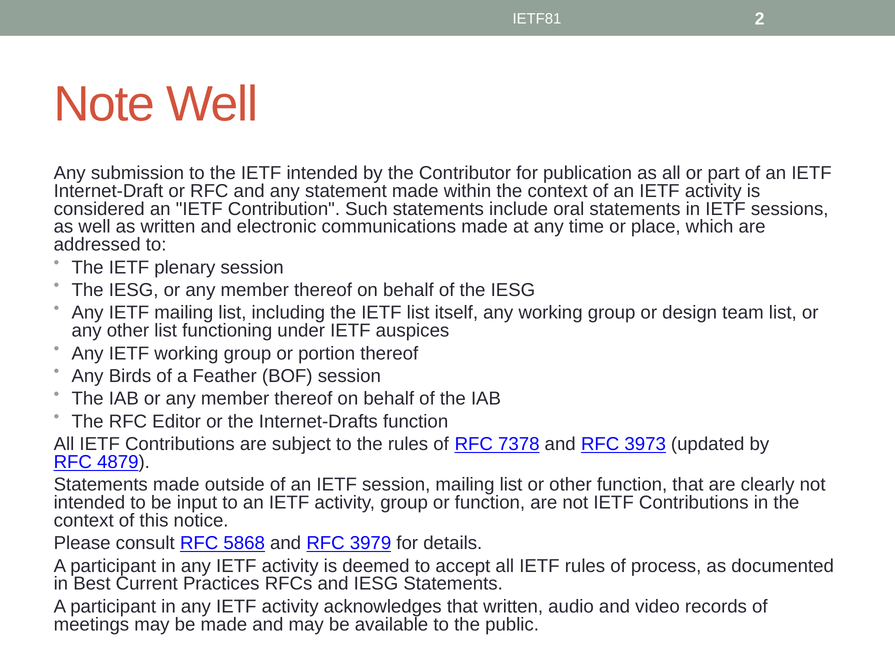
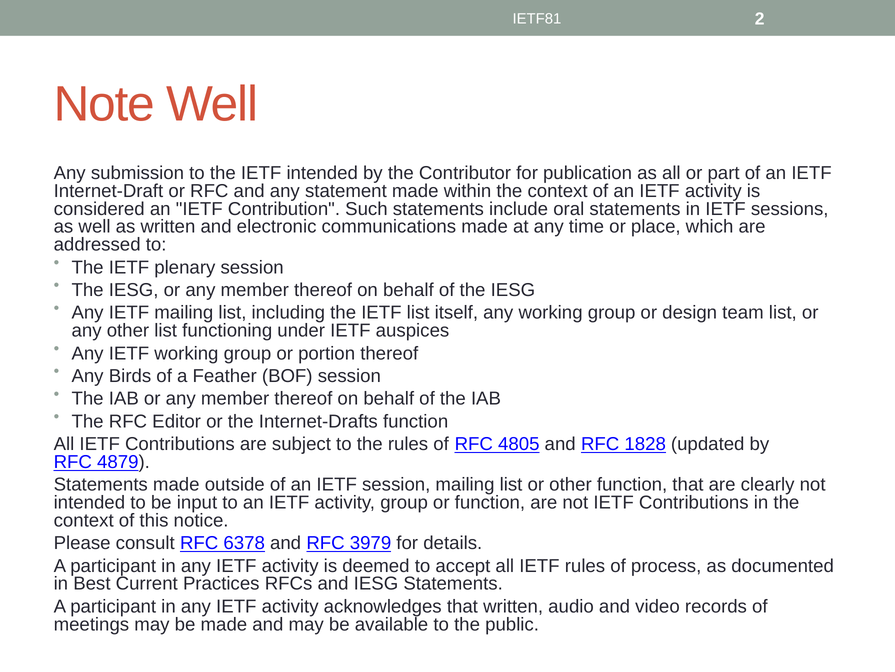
7378: 7378 -> 4805
3973: 3973 -> 1828
5868: 5868 -> 6378
